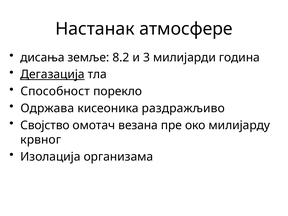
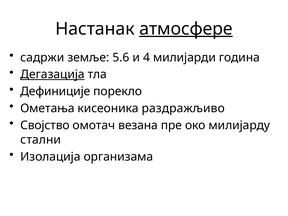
атмосфере underline: none -> present
дисања: дисања -> садржи
8.2: 8.2 -> 5.6
3: 3 -> 4
Способност: Способност -> Дефиниције
Одржава: Одржава -> Ометања
крвног: крвног -> стални
